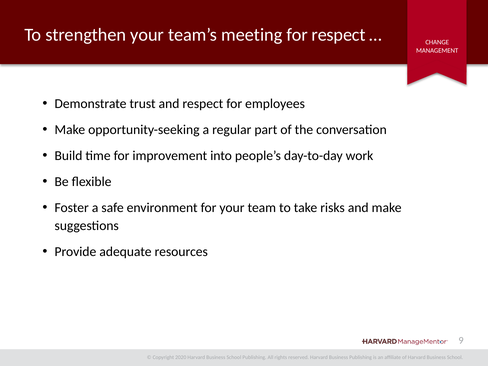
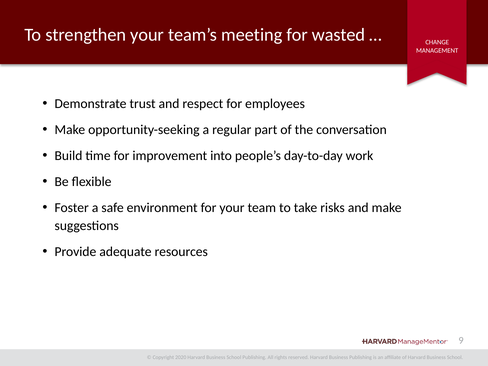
for respect: respect -> wasted
